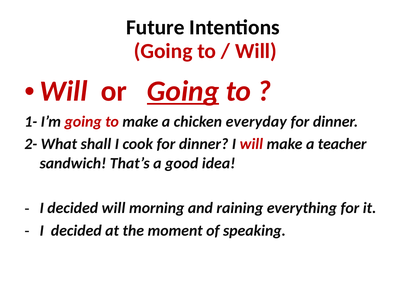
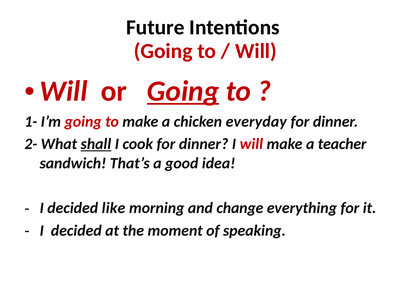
shall underline: none -> present
decided will: will -> like
raining: raining -> change
